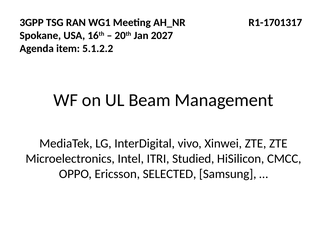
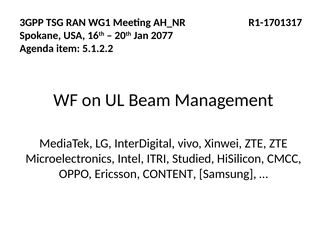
2027: 2027 -> 2077
SELECTED: SELECTED -> CONTENT
